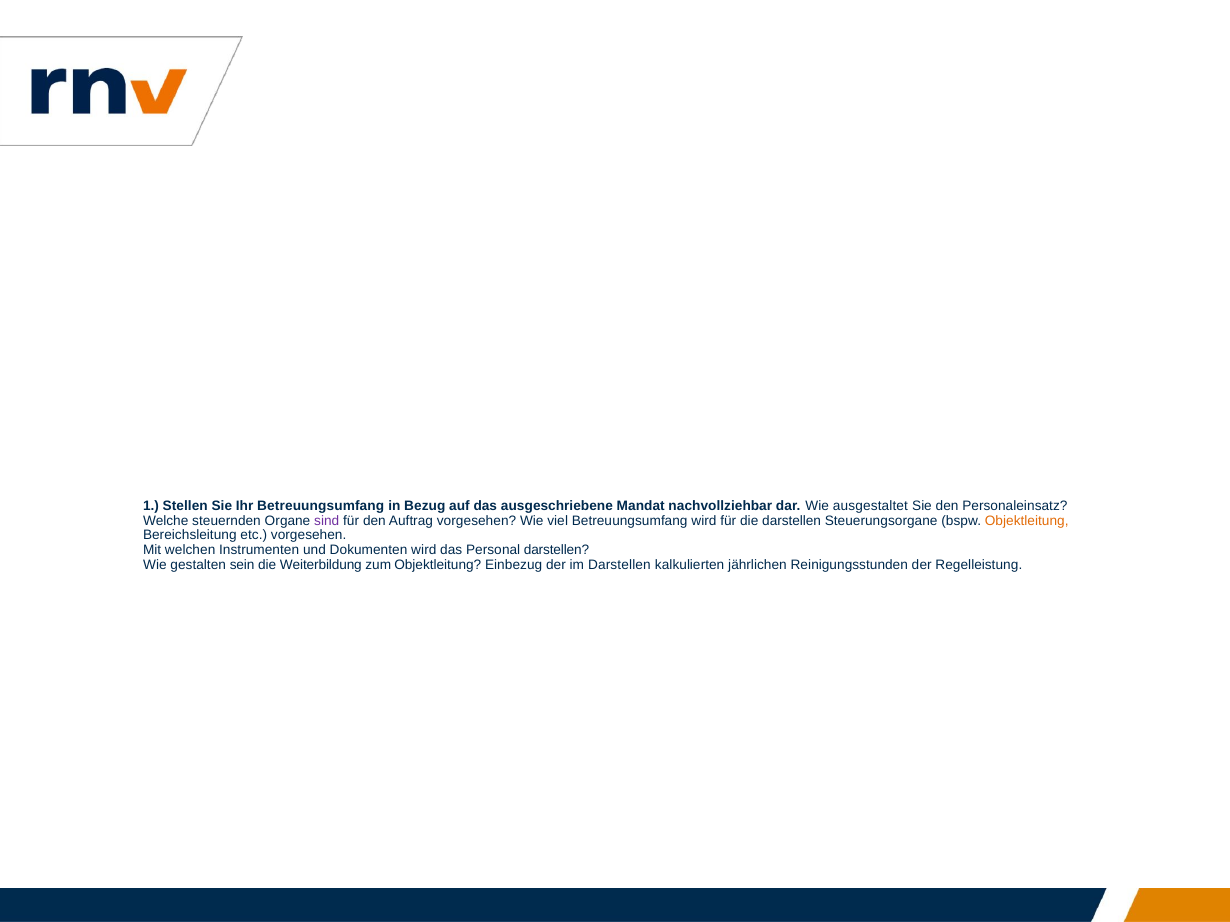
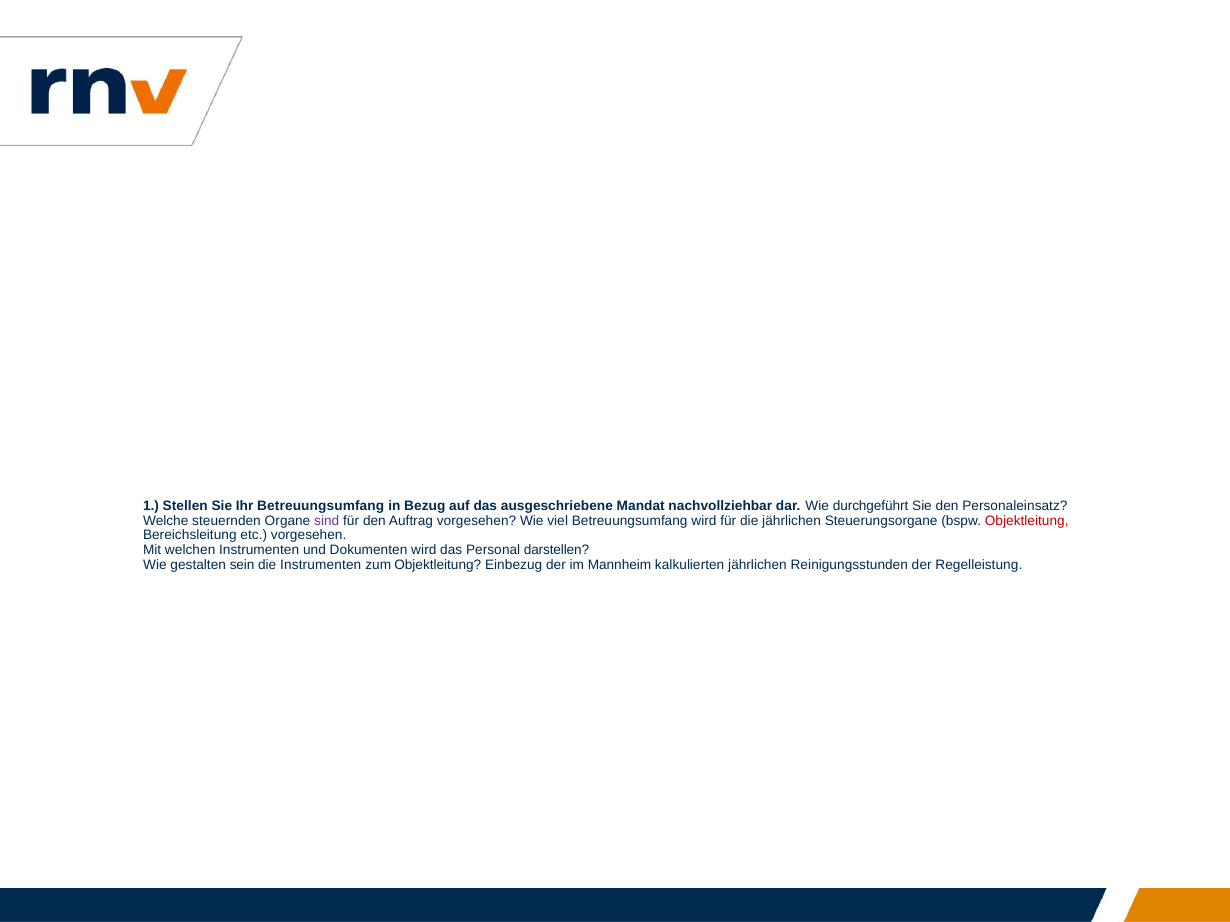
ausgestaltet: ausgestaltet -> durchgeführt
die darstellen: darstellen -> jährlichen
Objektleitung at (1027, 521) colour: orange -> red
die Weiterbildung: Weiterbildung -> Instrumenten
im Darstellen: Darstellen -> Mannheim
